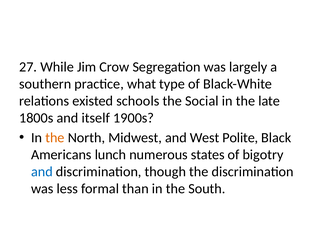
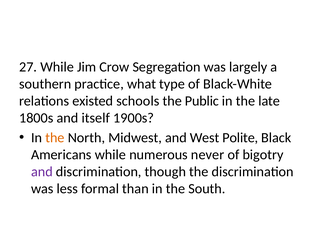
Social: Social -> Public
Americans lunch: lunch -> while
states: states -> never
and at (42, 172) colour: blue -> purple
